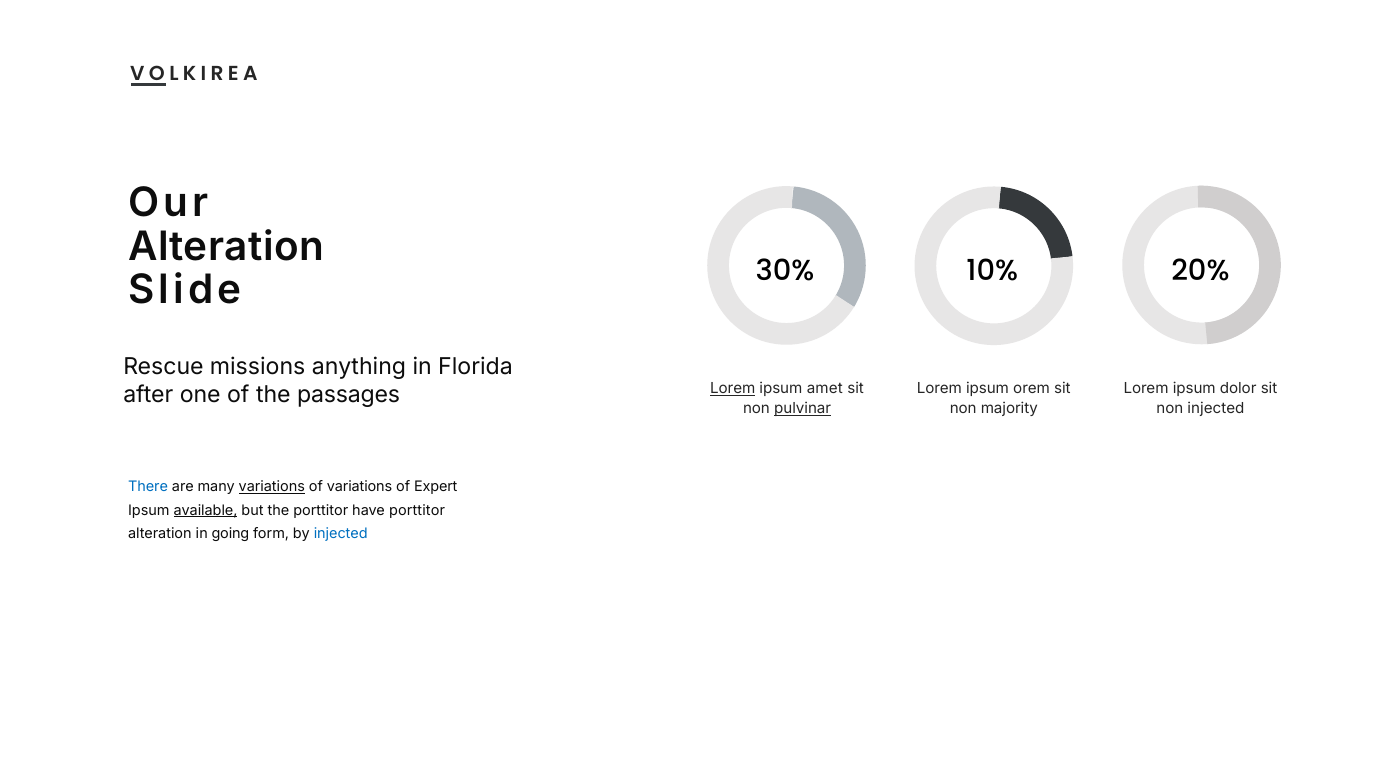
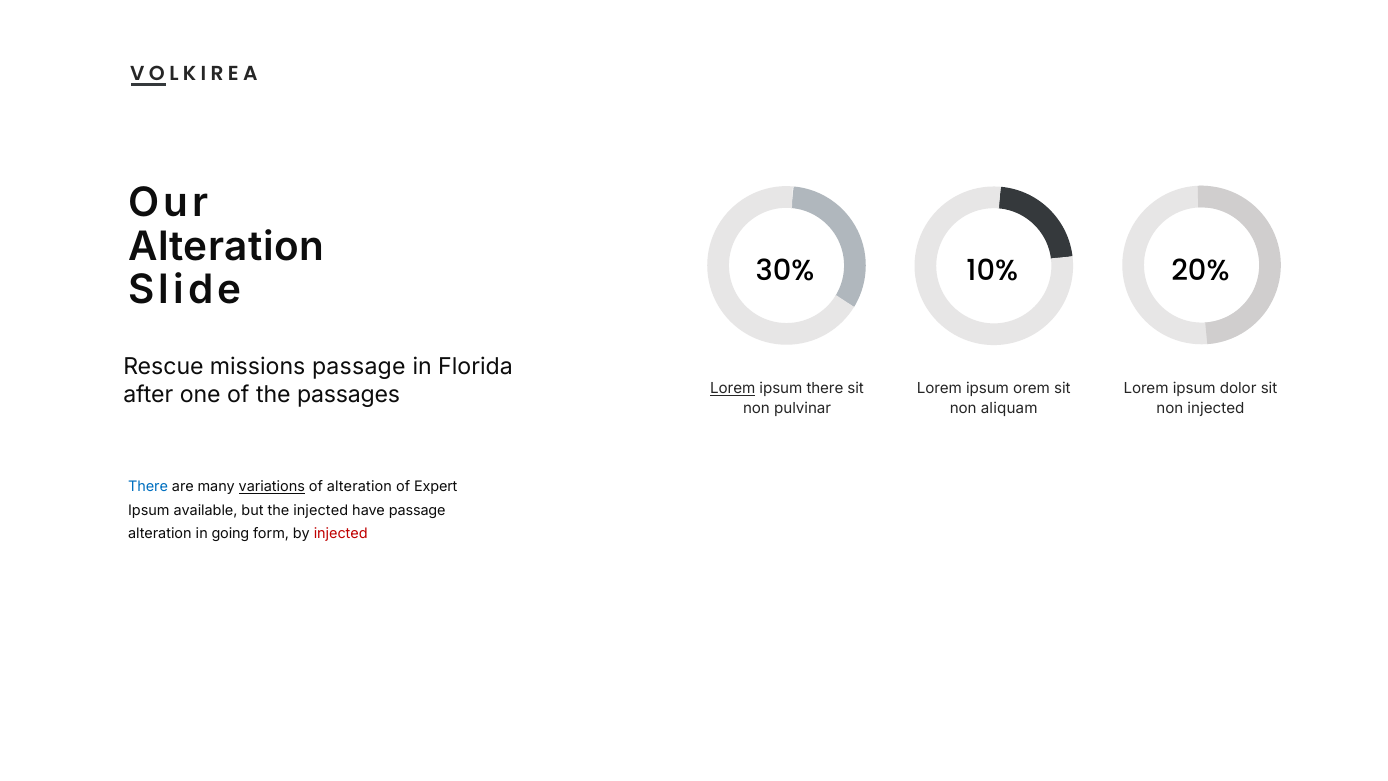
missions anything: anything -> passage
ipsum amet: amet -> there
pulvinar underline: present -> none
majority: majority -> aliquam
of variations: variations -> alteration
available underline: present -> none
the porttitor: porttitor -> injected
have porttitor: porttitor -> passage
injected at (341, 533) colour: blue -> red
